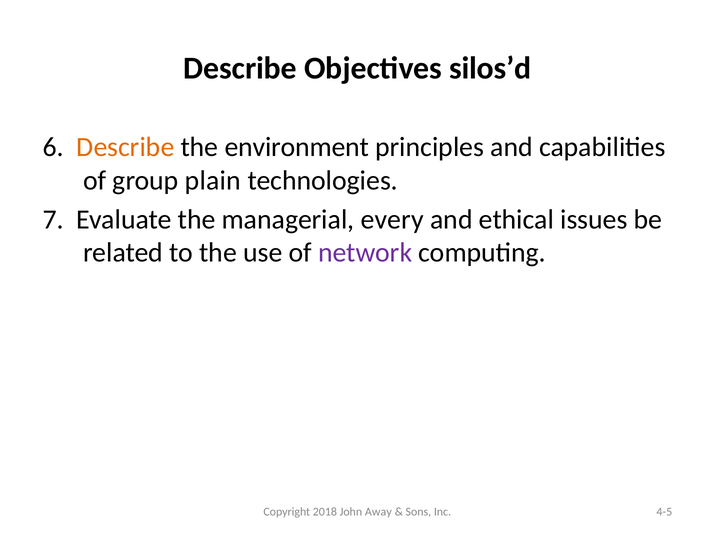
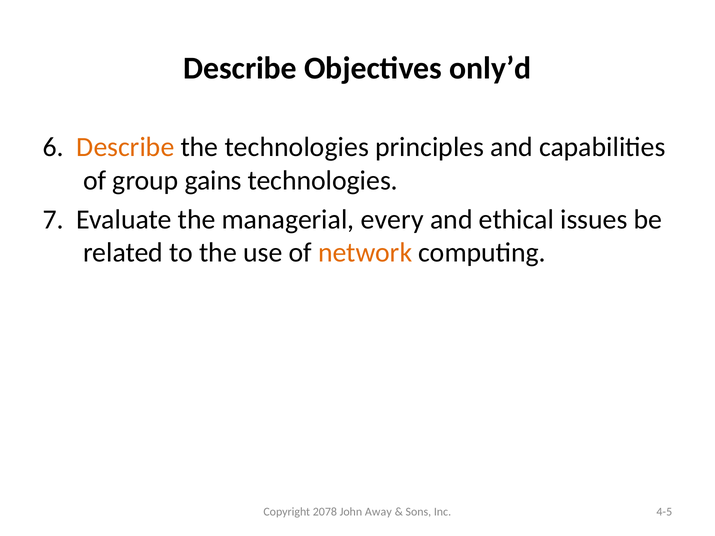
silos’d: silos’d -> only’d
the environment: environment -> technologies
plain: plain -> gains
network colour: purple -> orange
2018: 2018 -> 2078
